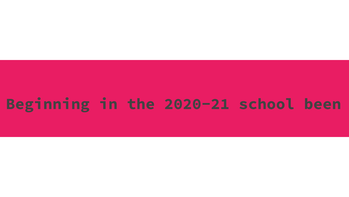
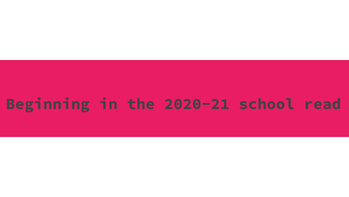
been: been -> read
